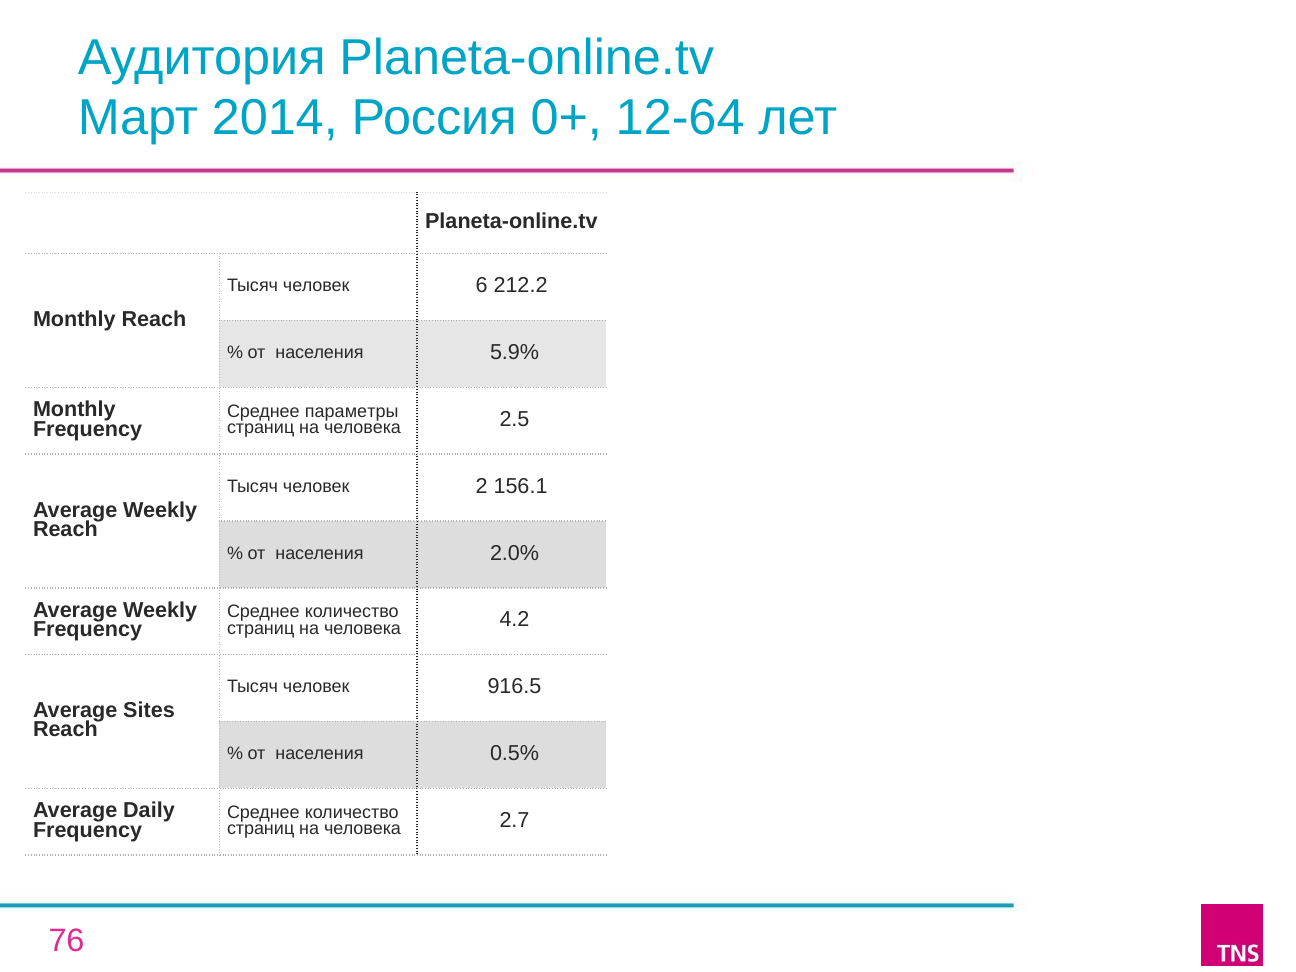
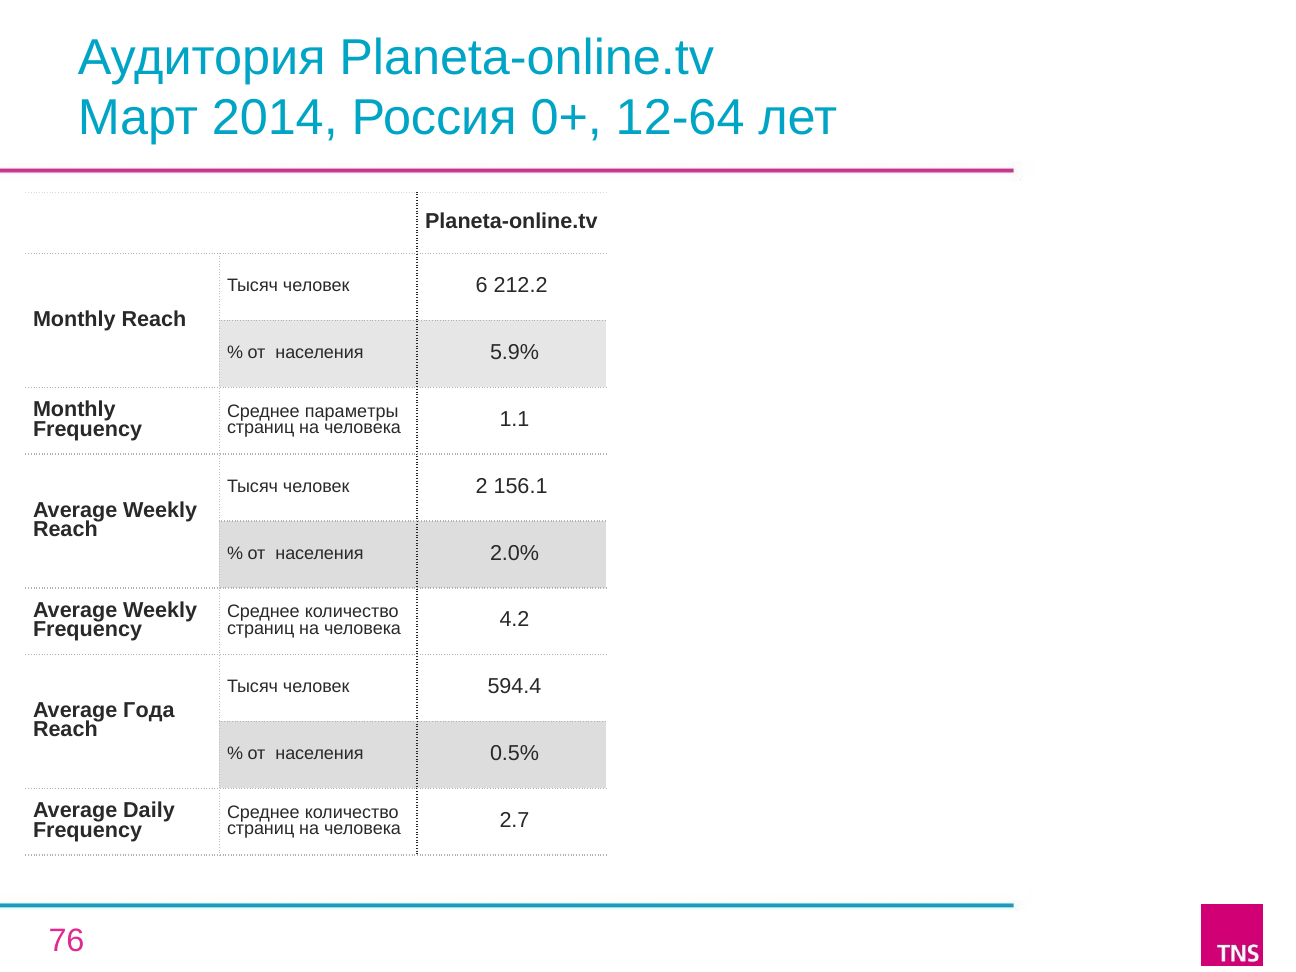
2.5: 2.5 -> 1.1
916.5: 916.5 -> 594.4
Sites: Sites -> Года
